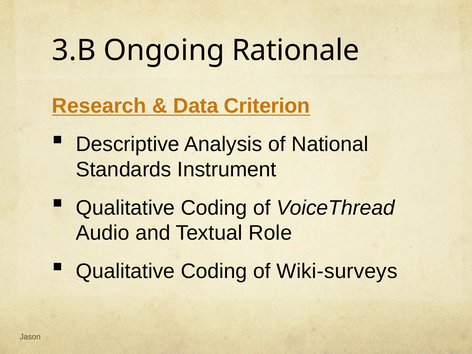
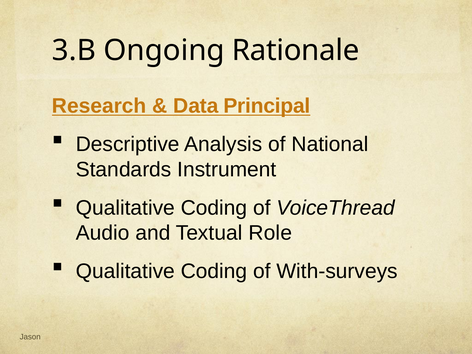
Criterion: Criterion -> Principal
Wiki-surveys: Wiki-surveys -> With-surveys
